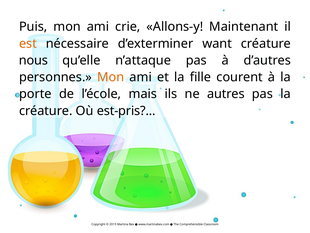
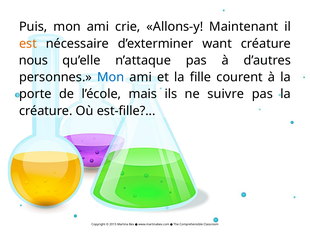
Mon at (111, 77) colour: orange -> blue
autres: autres -> suivre
est-pris: est-pris -> est-fille
